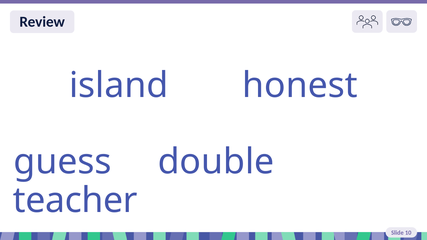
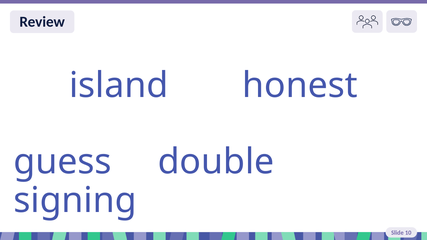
teacher: teacher -> signing
